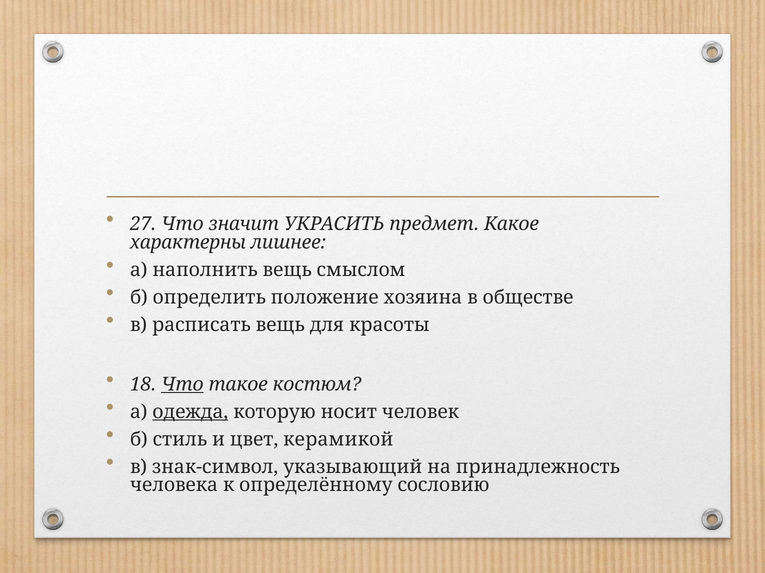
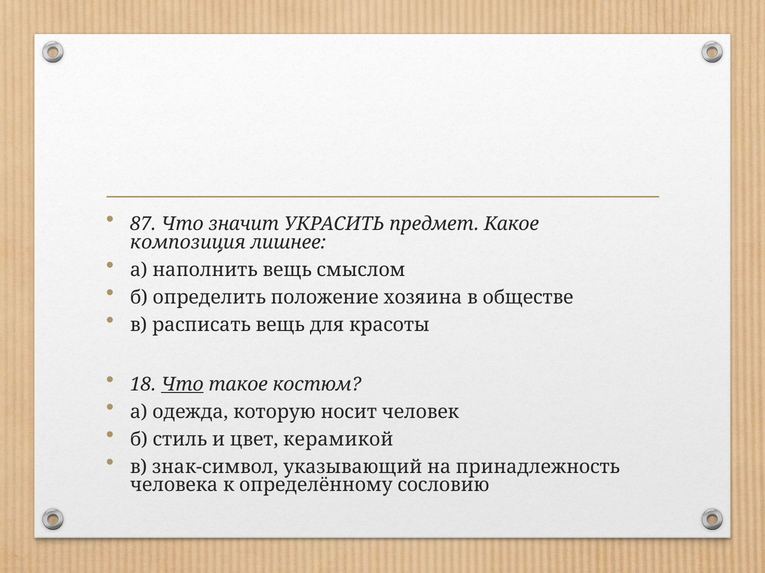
27: 27 -> 87
характерны: характерны -> композиция
одежда underline: present -> none
